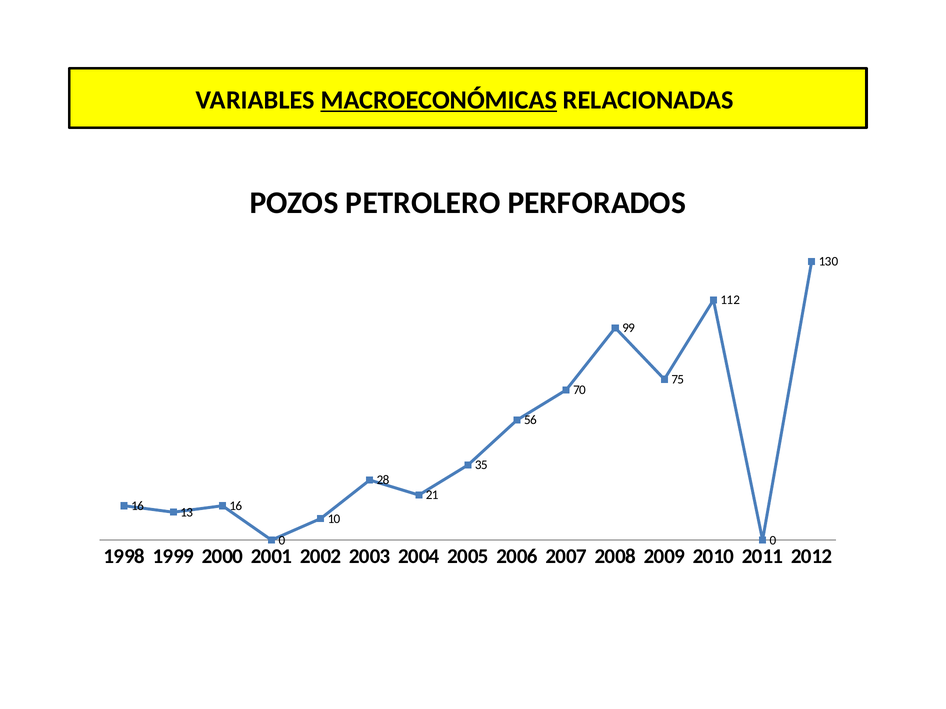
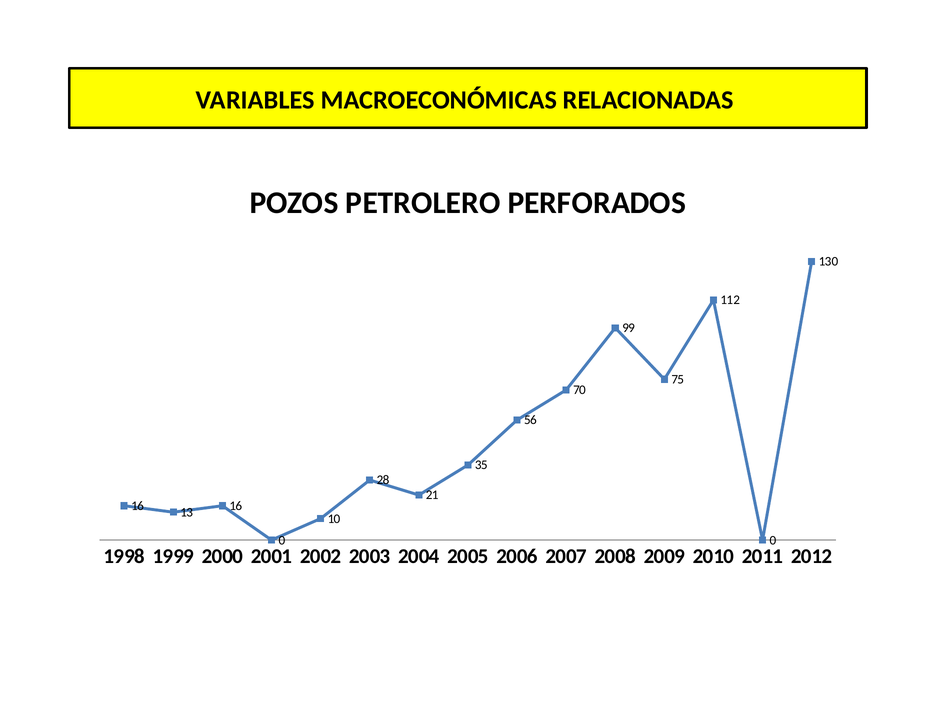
MACROECONÓMICAS underline: present -> none
